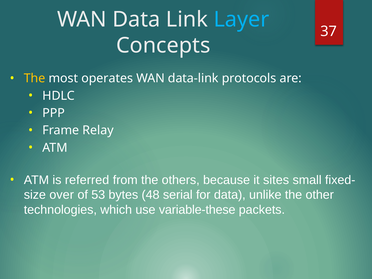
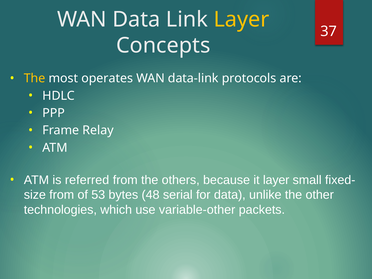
Layer at (241, 20) colour: light blue -> yellow
it sites: sites -> layer
over at (62, 195): over -> from
variable-these: variable-these -> variable-other
